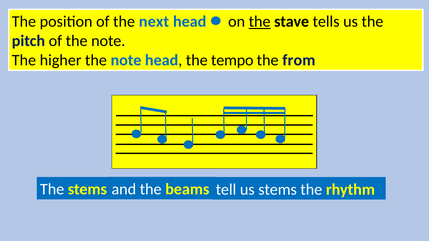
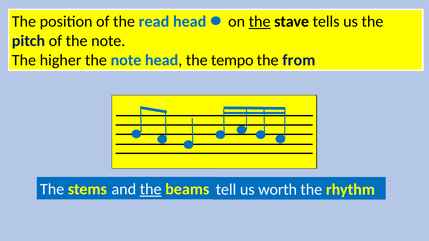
next: next -> read
the at (151, 189) underline: none -> present
us stems: stems -> worth
